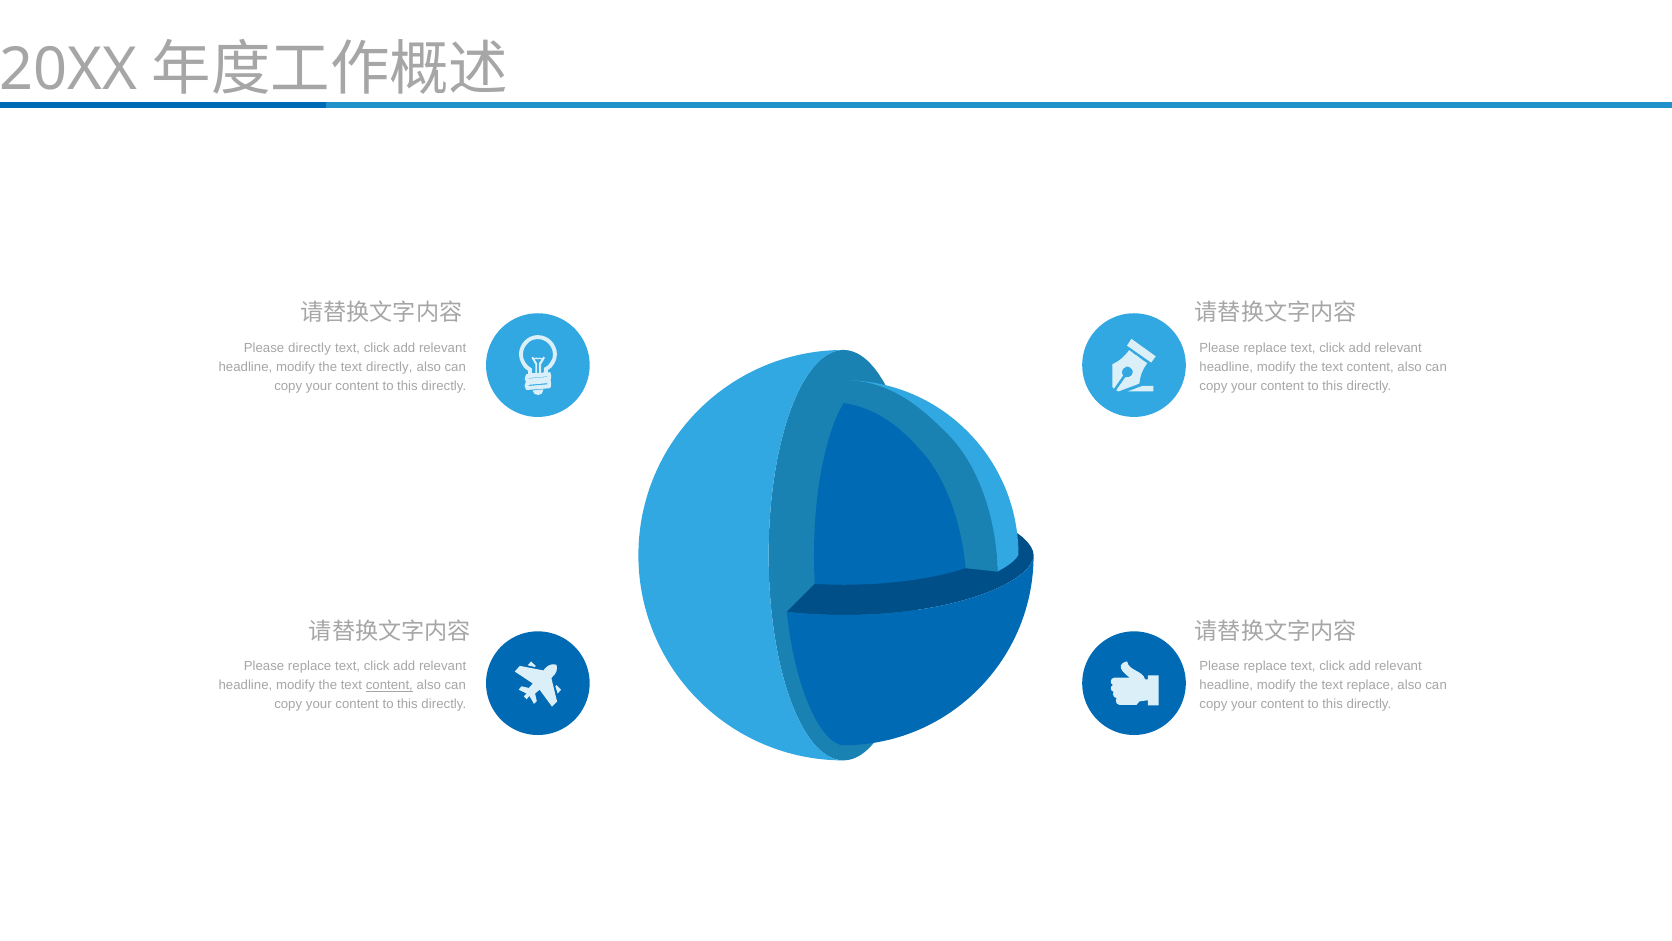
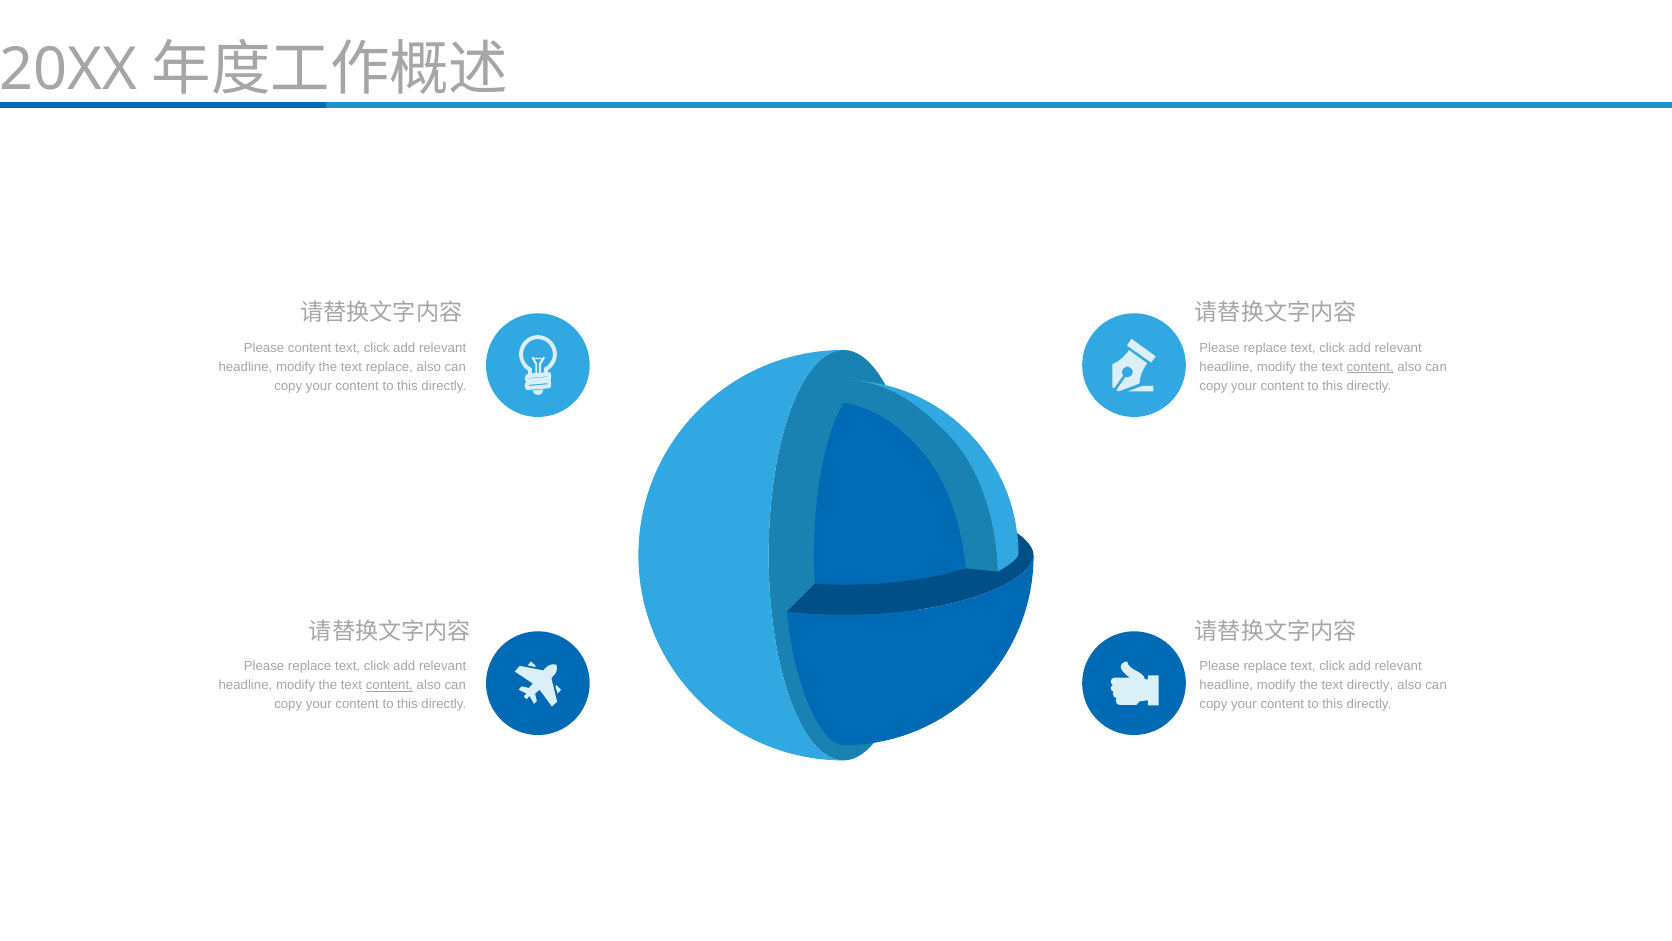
Please directly: directly -> content
text directly: directly -> replace
content at (1370, 367) underline: none -> present
text replace: replace -> directly
